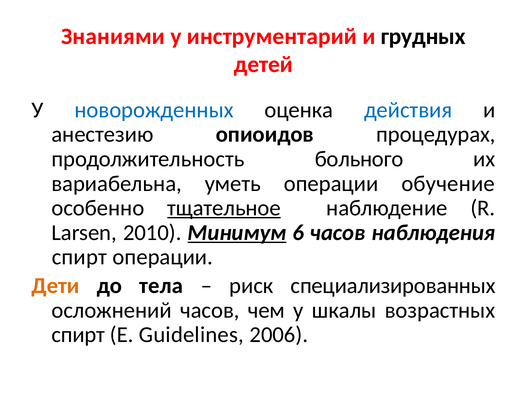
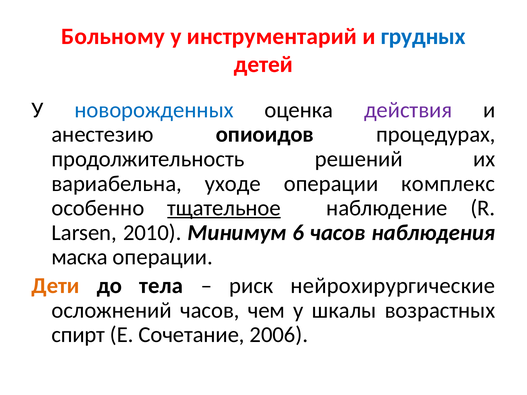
Знаниями: Знаниями -> Больному
грудных colour: black -> blue
действия colour: blue -> purple
больного: больного -> решений
уметь: уметь -> уходе
обучение: обучение -> комплекс
Минимум underline: present -> none
спирт at (79, 257): спирт -> маска
специализированных: специализированных -> нейрохирургические
Guidelines: Guidelines -> Сочетание
